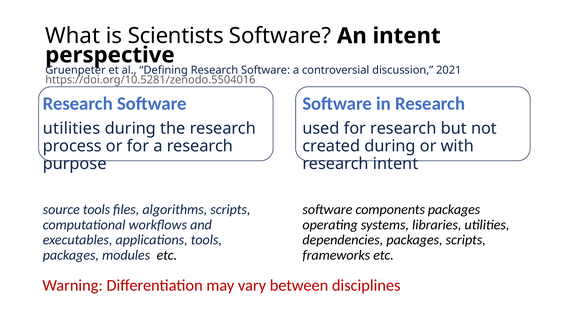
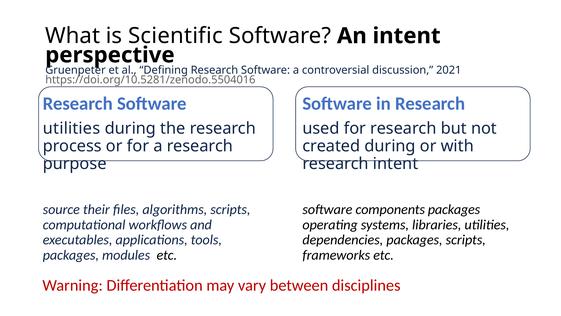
Scientists: Scientists -> Scientific
source tools: tools -> their
